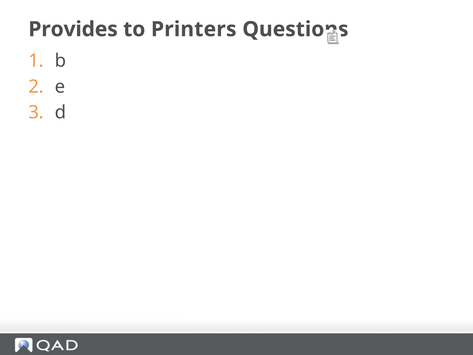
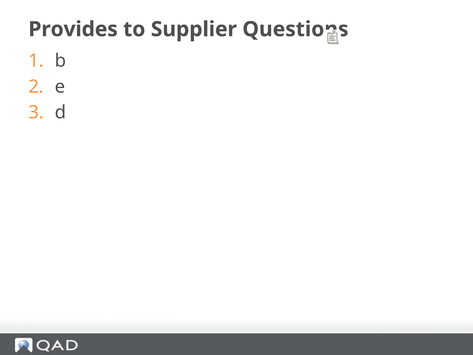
Printers: Printers -> Supplier
